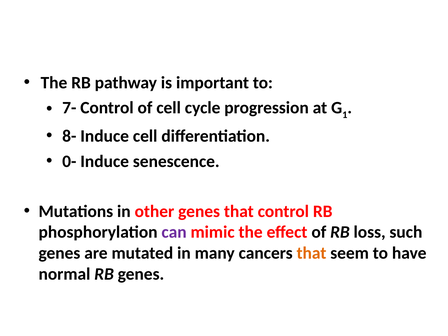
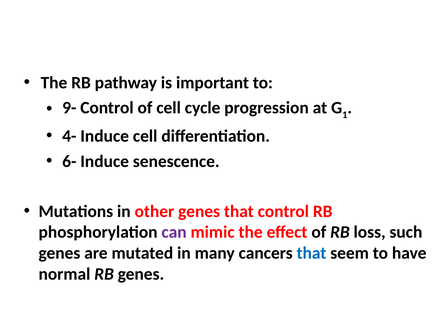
7-: 7- -> 9-
8-: 8- -> 4-
0-: 0- -> 6-
that at (312, 253) colour: orange -> blue
